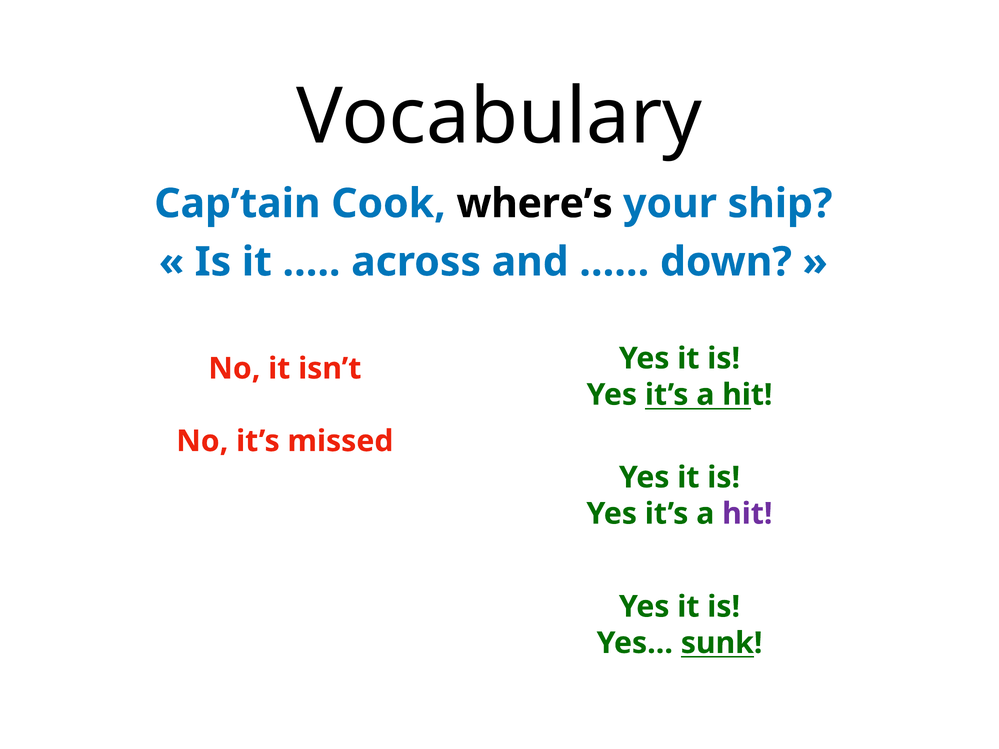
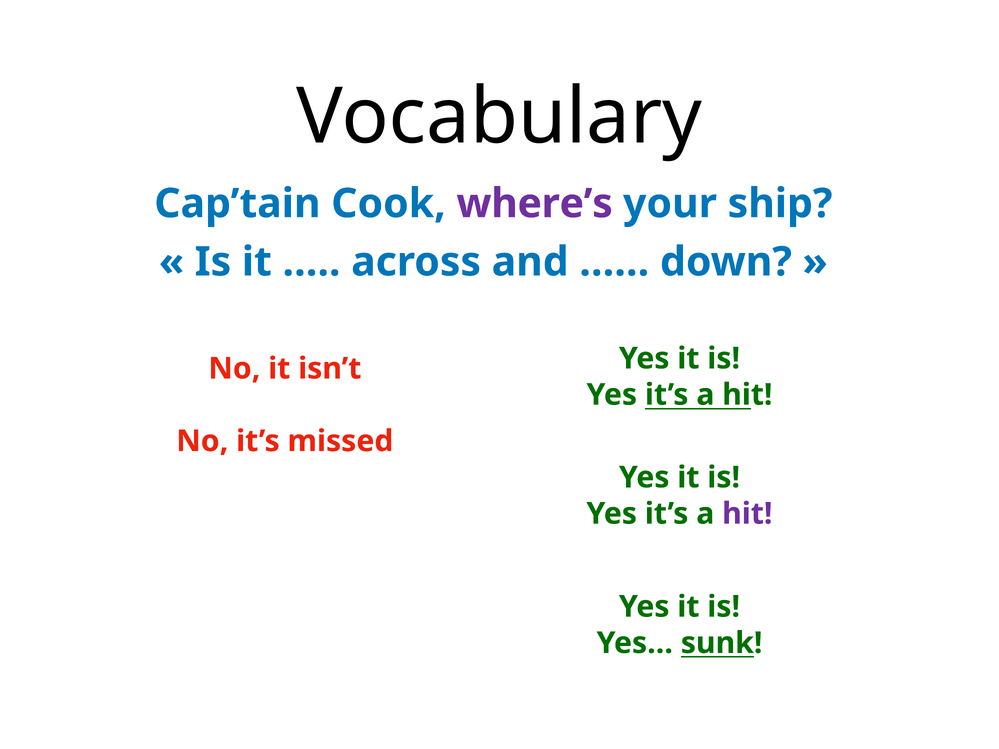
where’s colour: black -> purple
